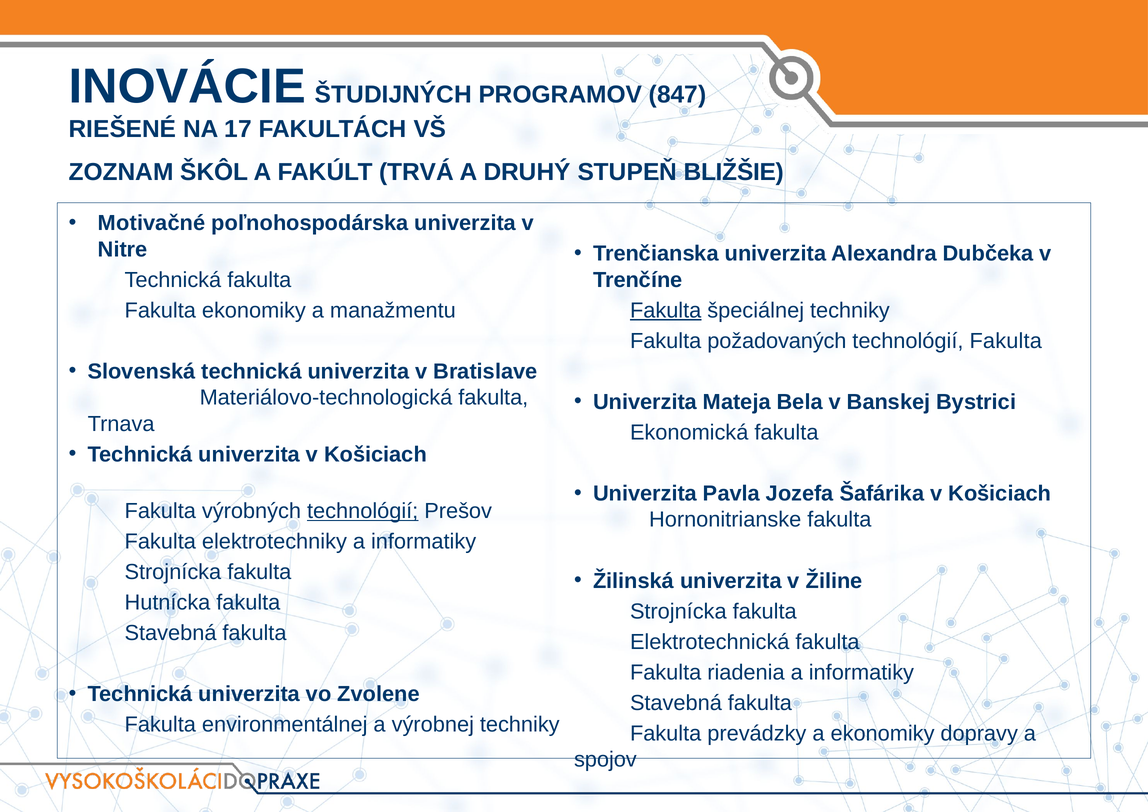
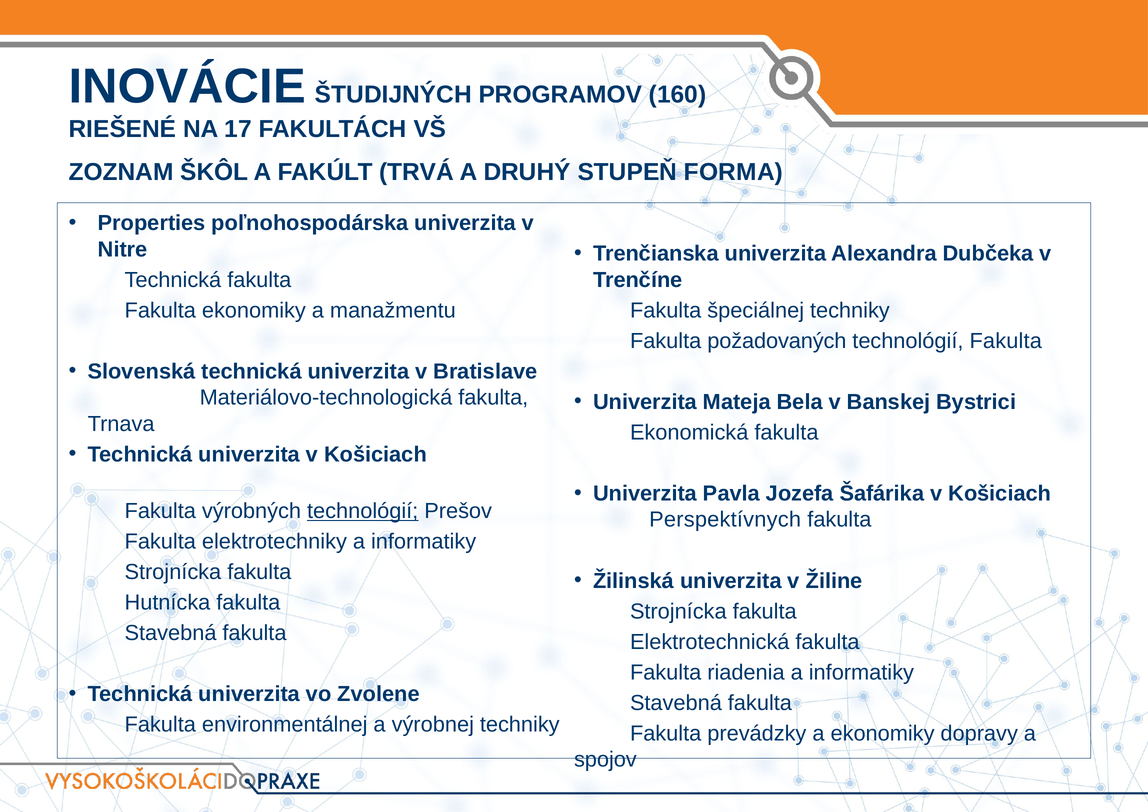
847: 847 -> 160
BLIŽŠIE: BLIŽŠIE -> FORMA
Motivačné: Motivačné -> Properties
Fakulta at (666, 311) underline: present -> none
Hornonitrianske: Hornonitrianske -> Perspektívnych
